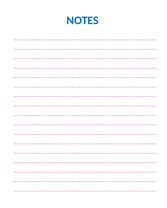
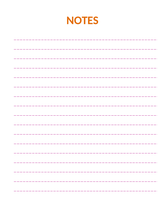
NOTES colour: blue -> orange
